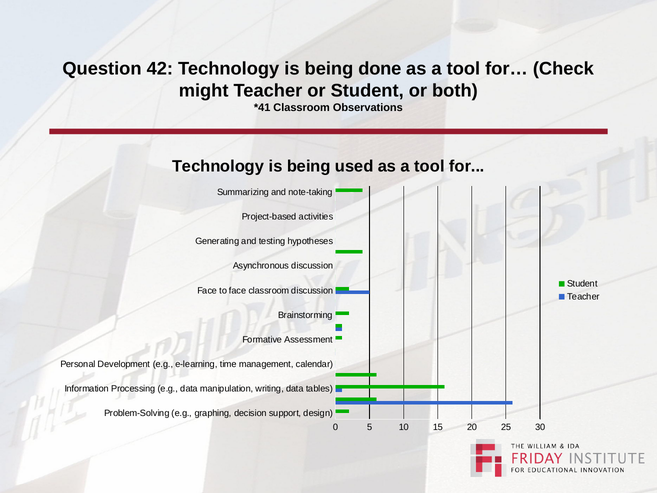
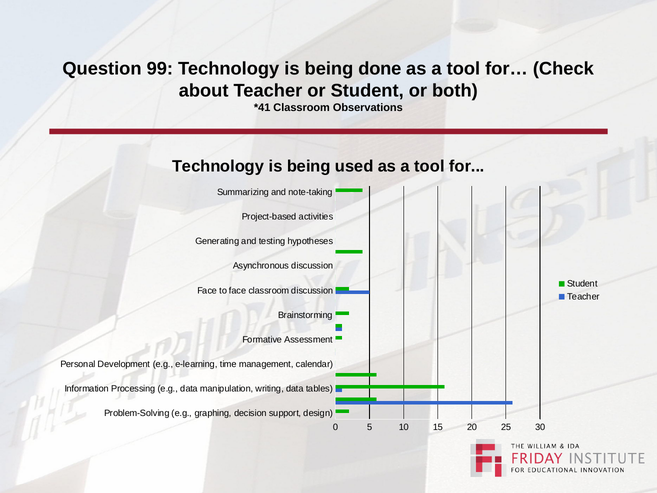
42: 42 -> 99
might: might -> about
